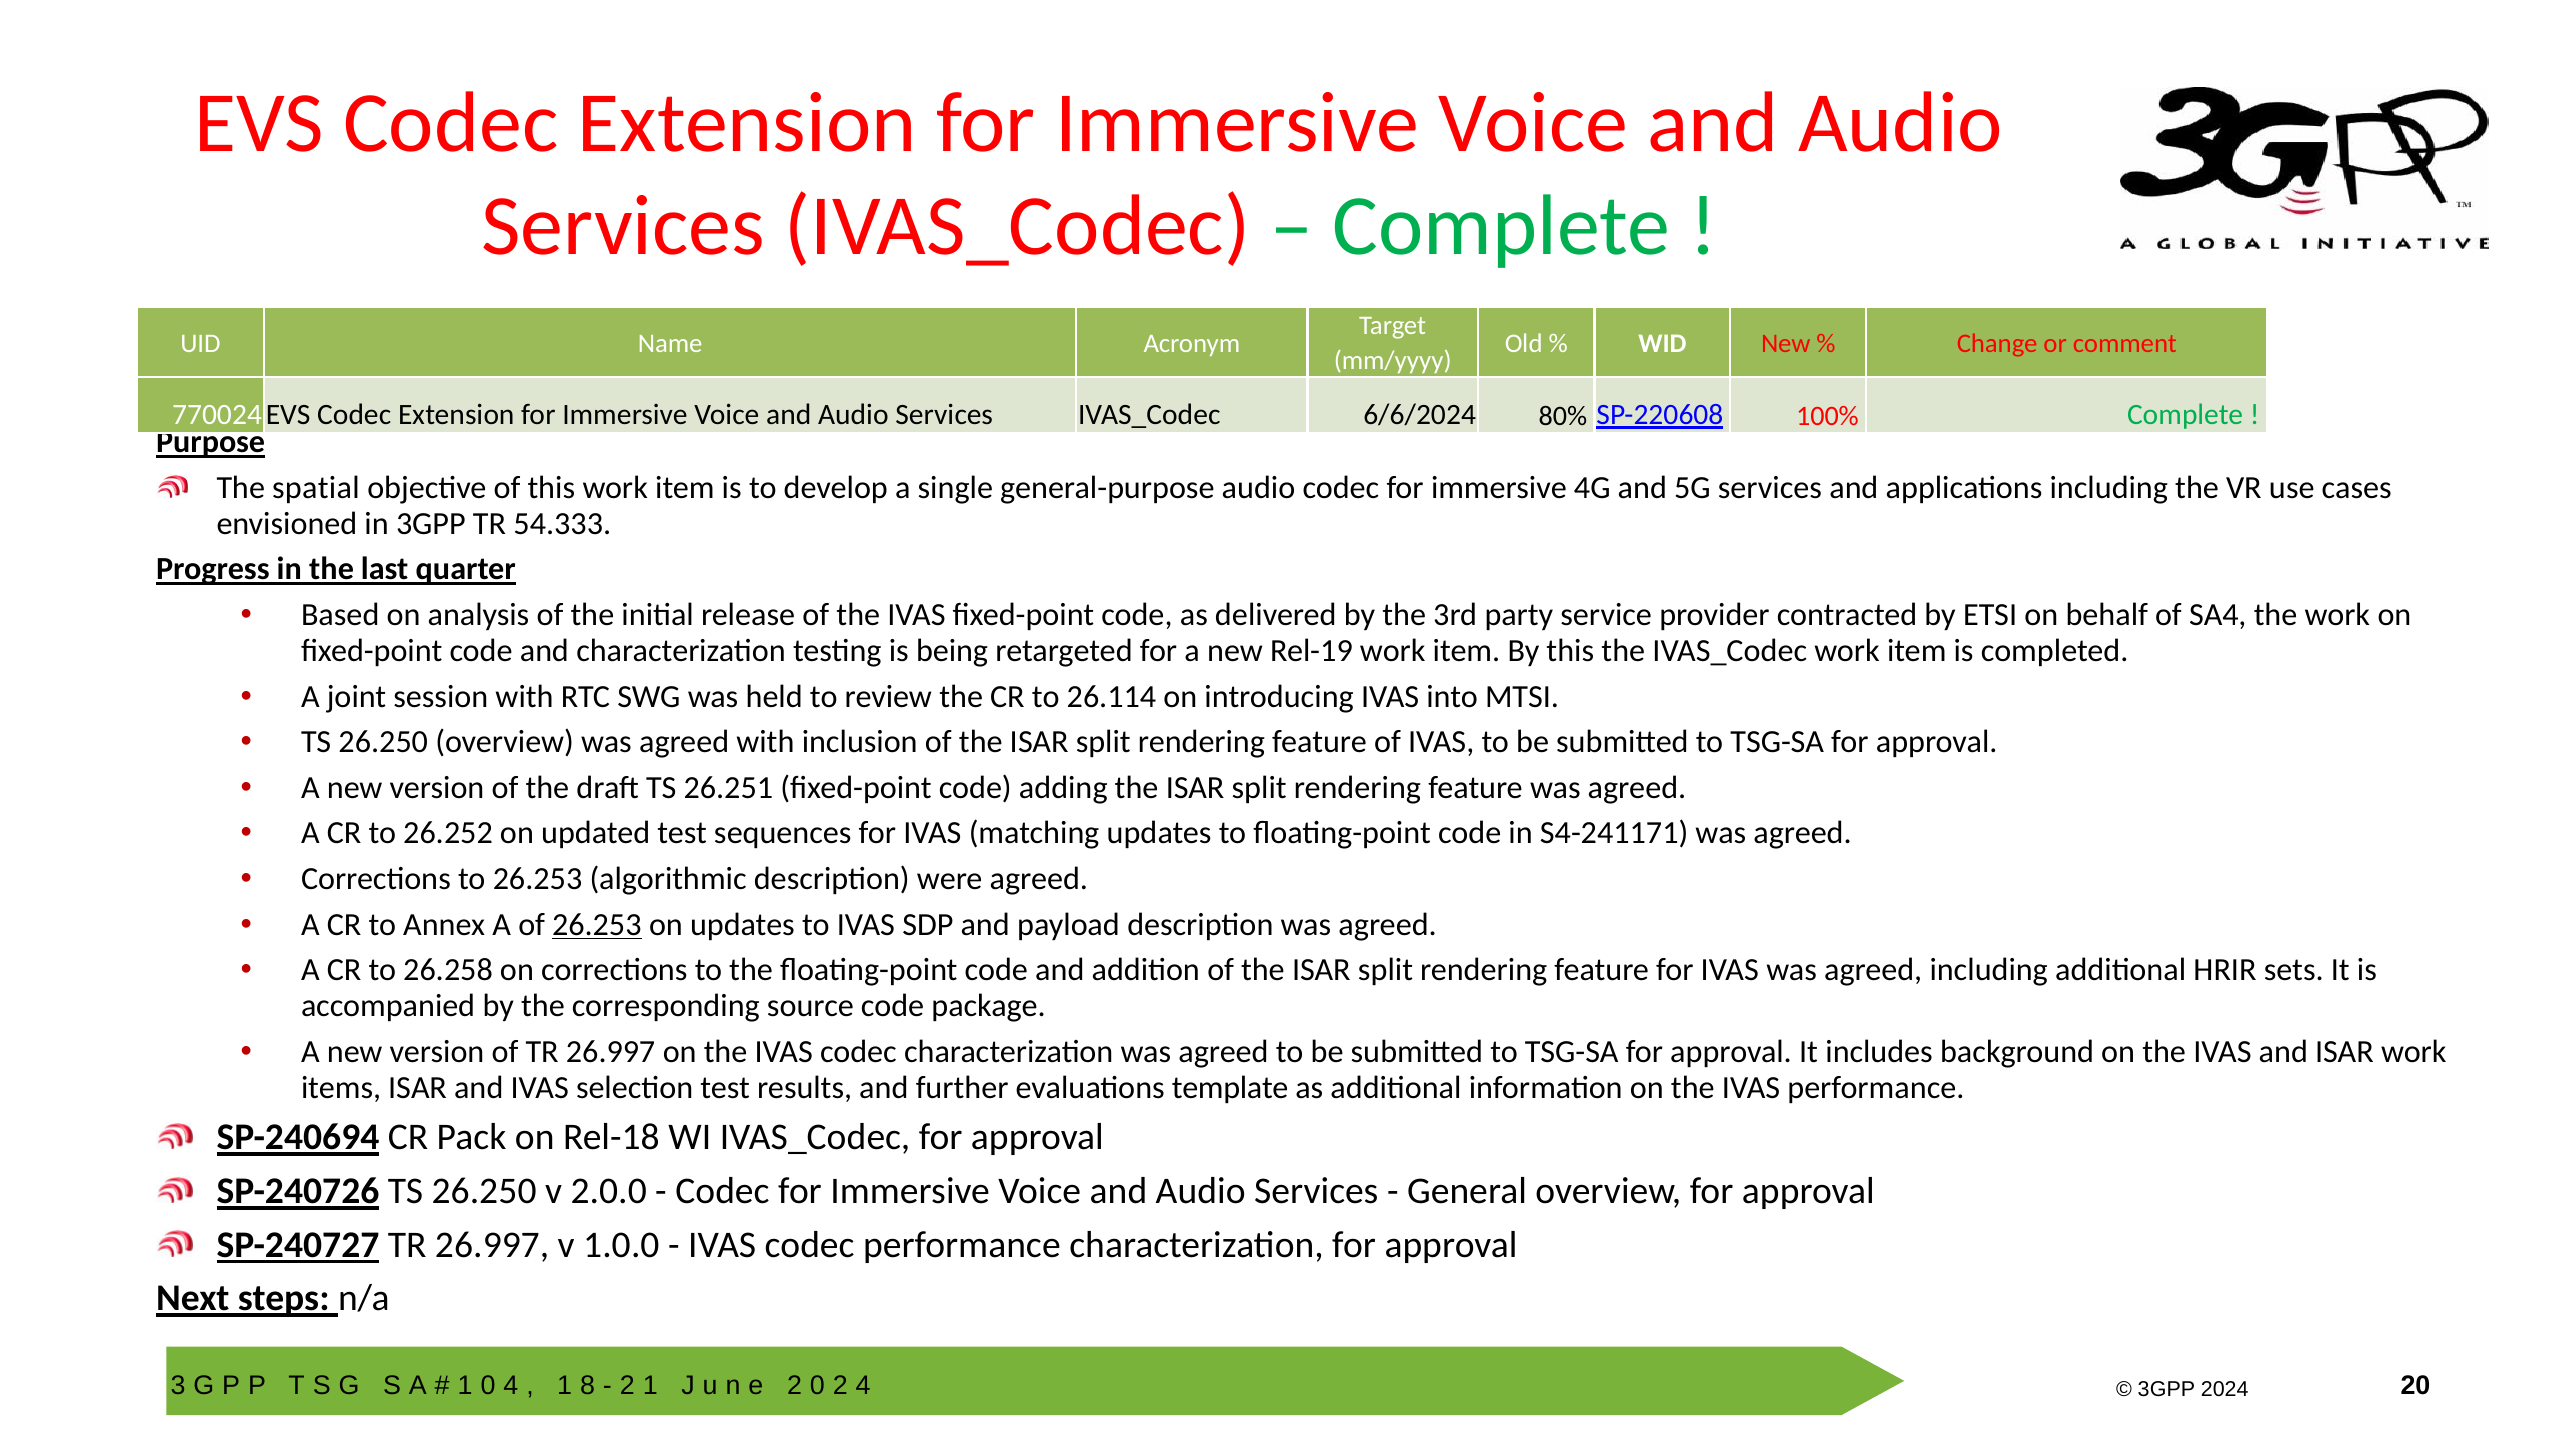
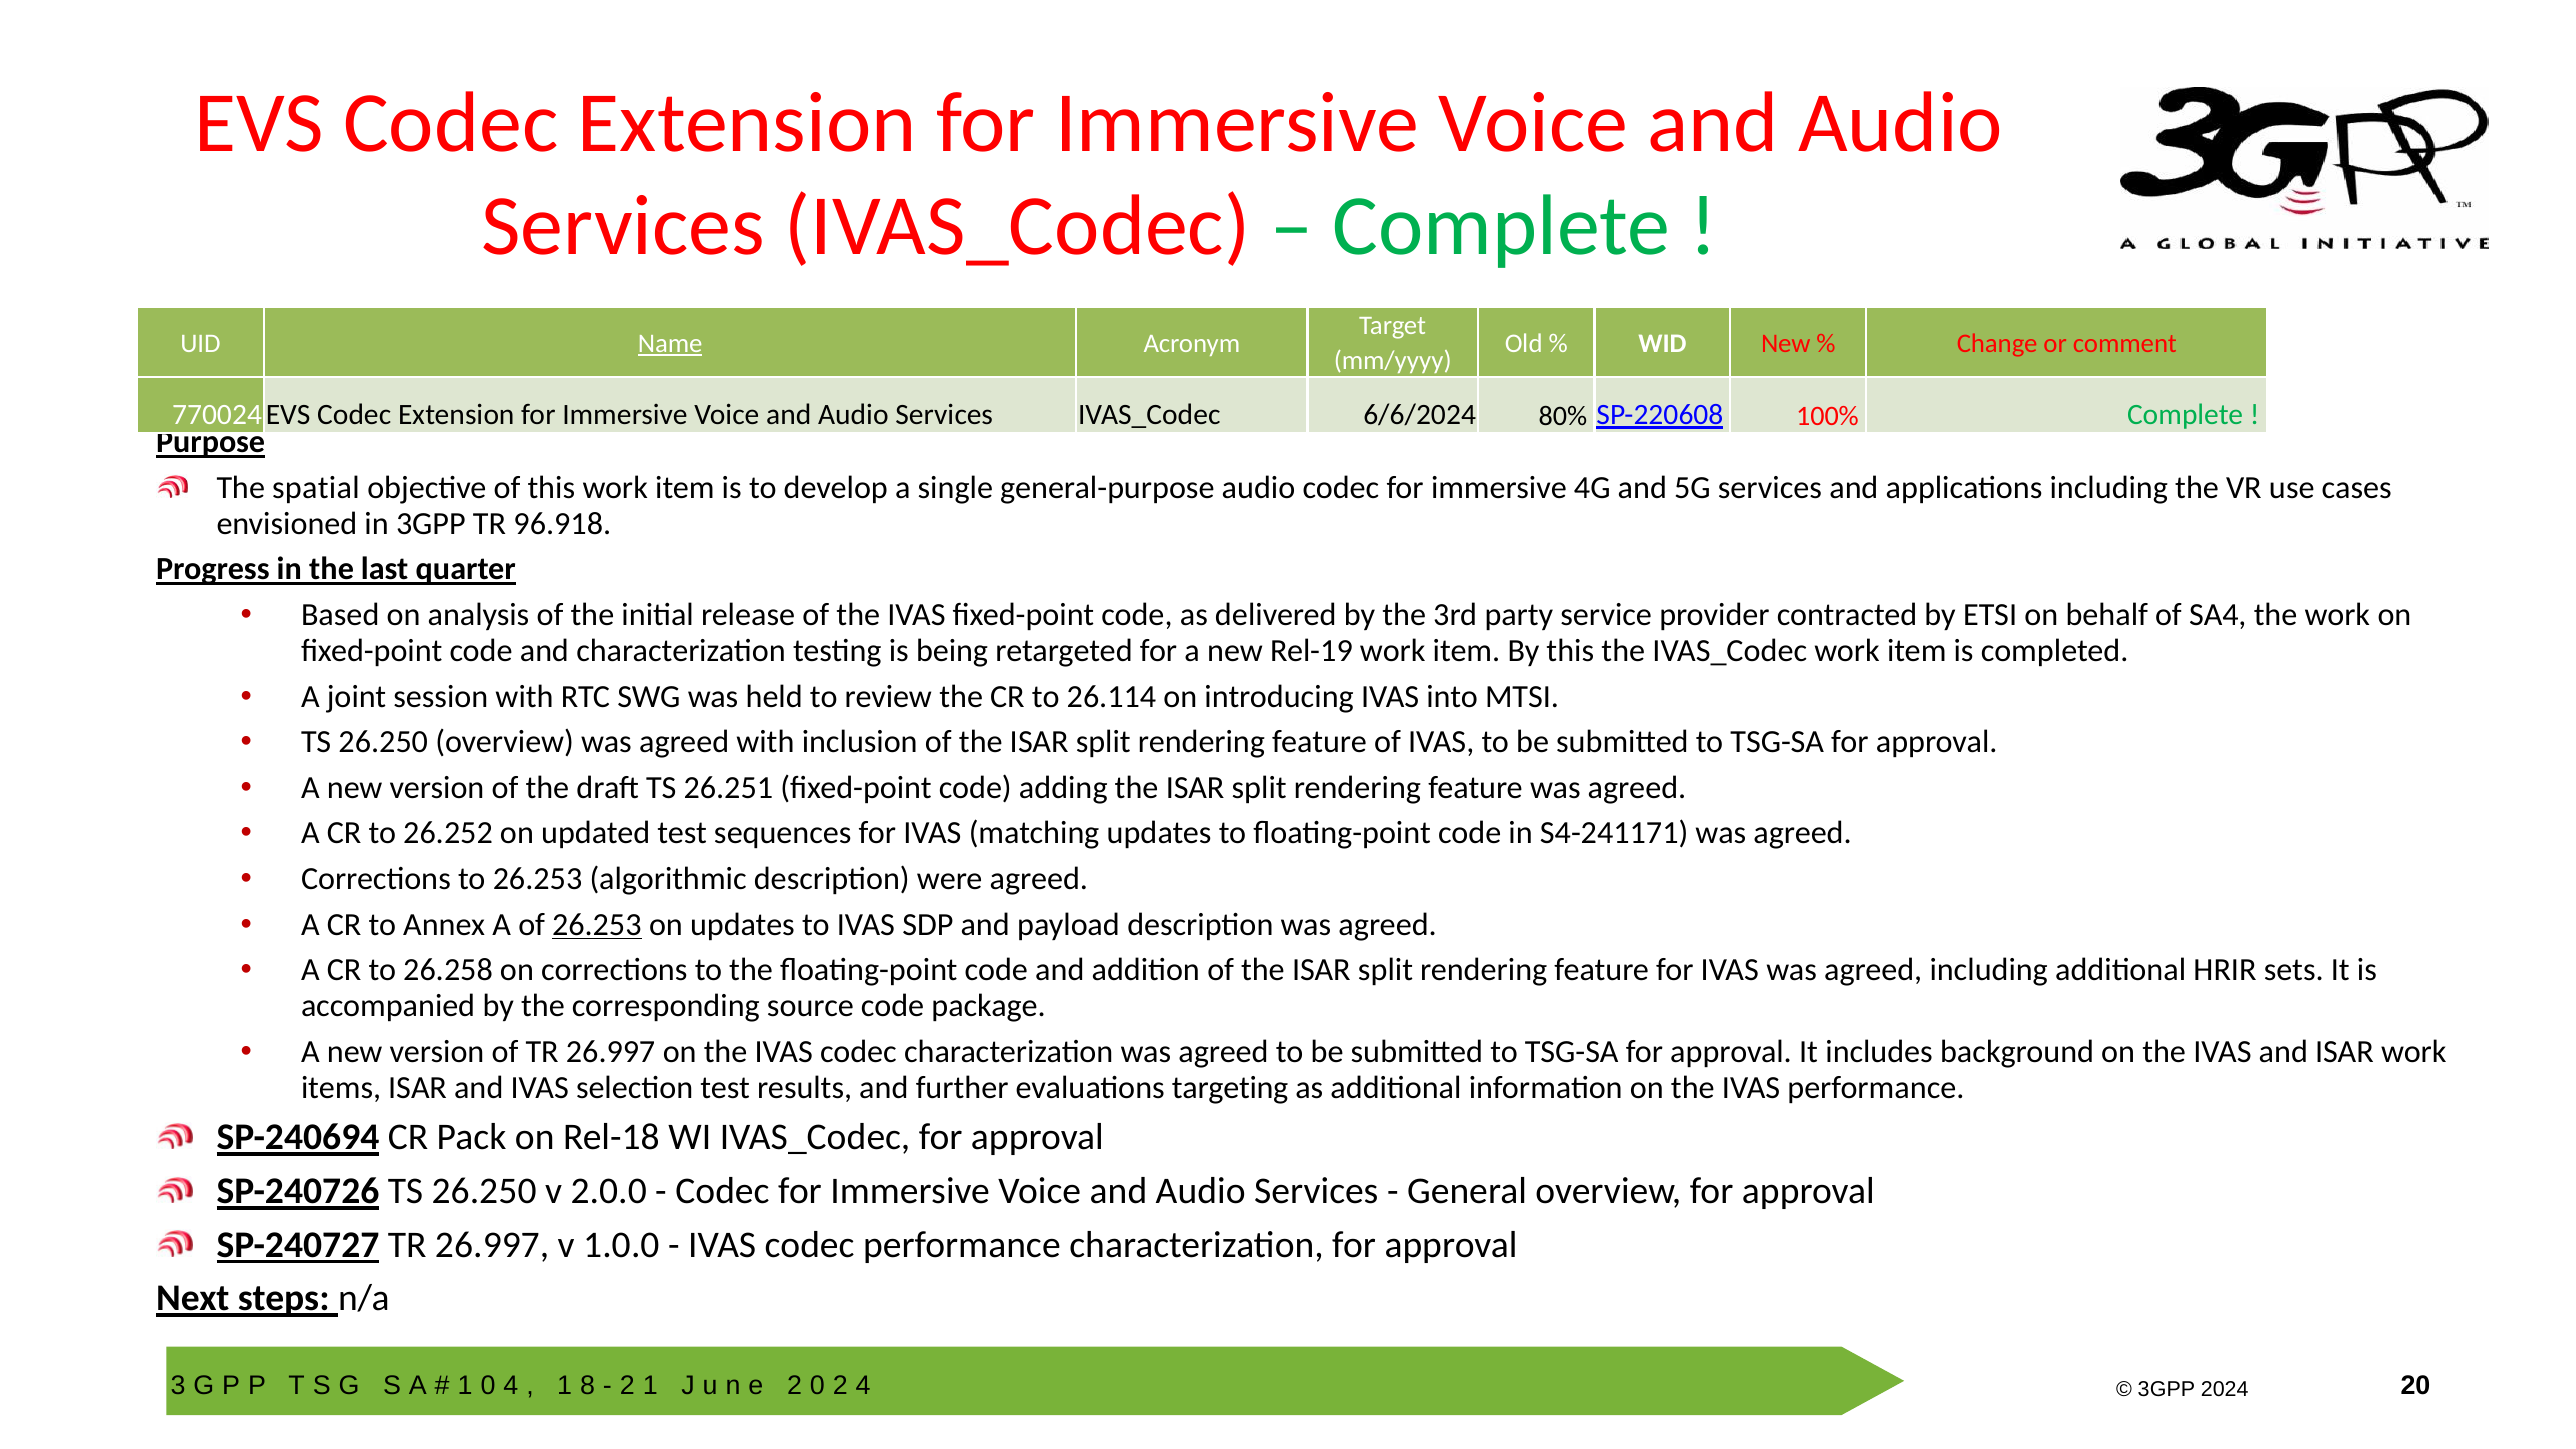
Name underline: none -> present
54.333: 54.333 -> 96.918
template: template -> targeting
